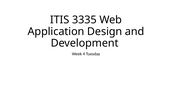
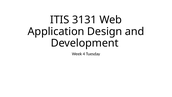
3335: 3335 -> 3131
